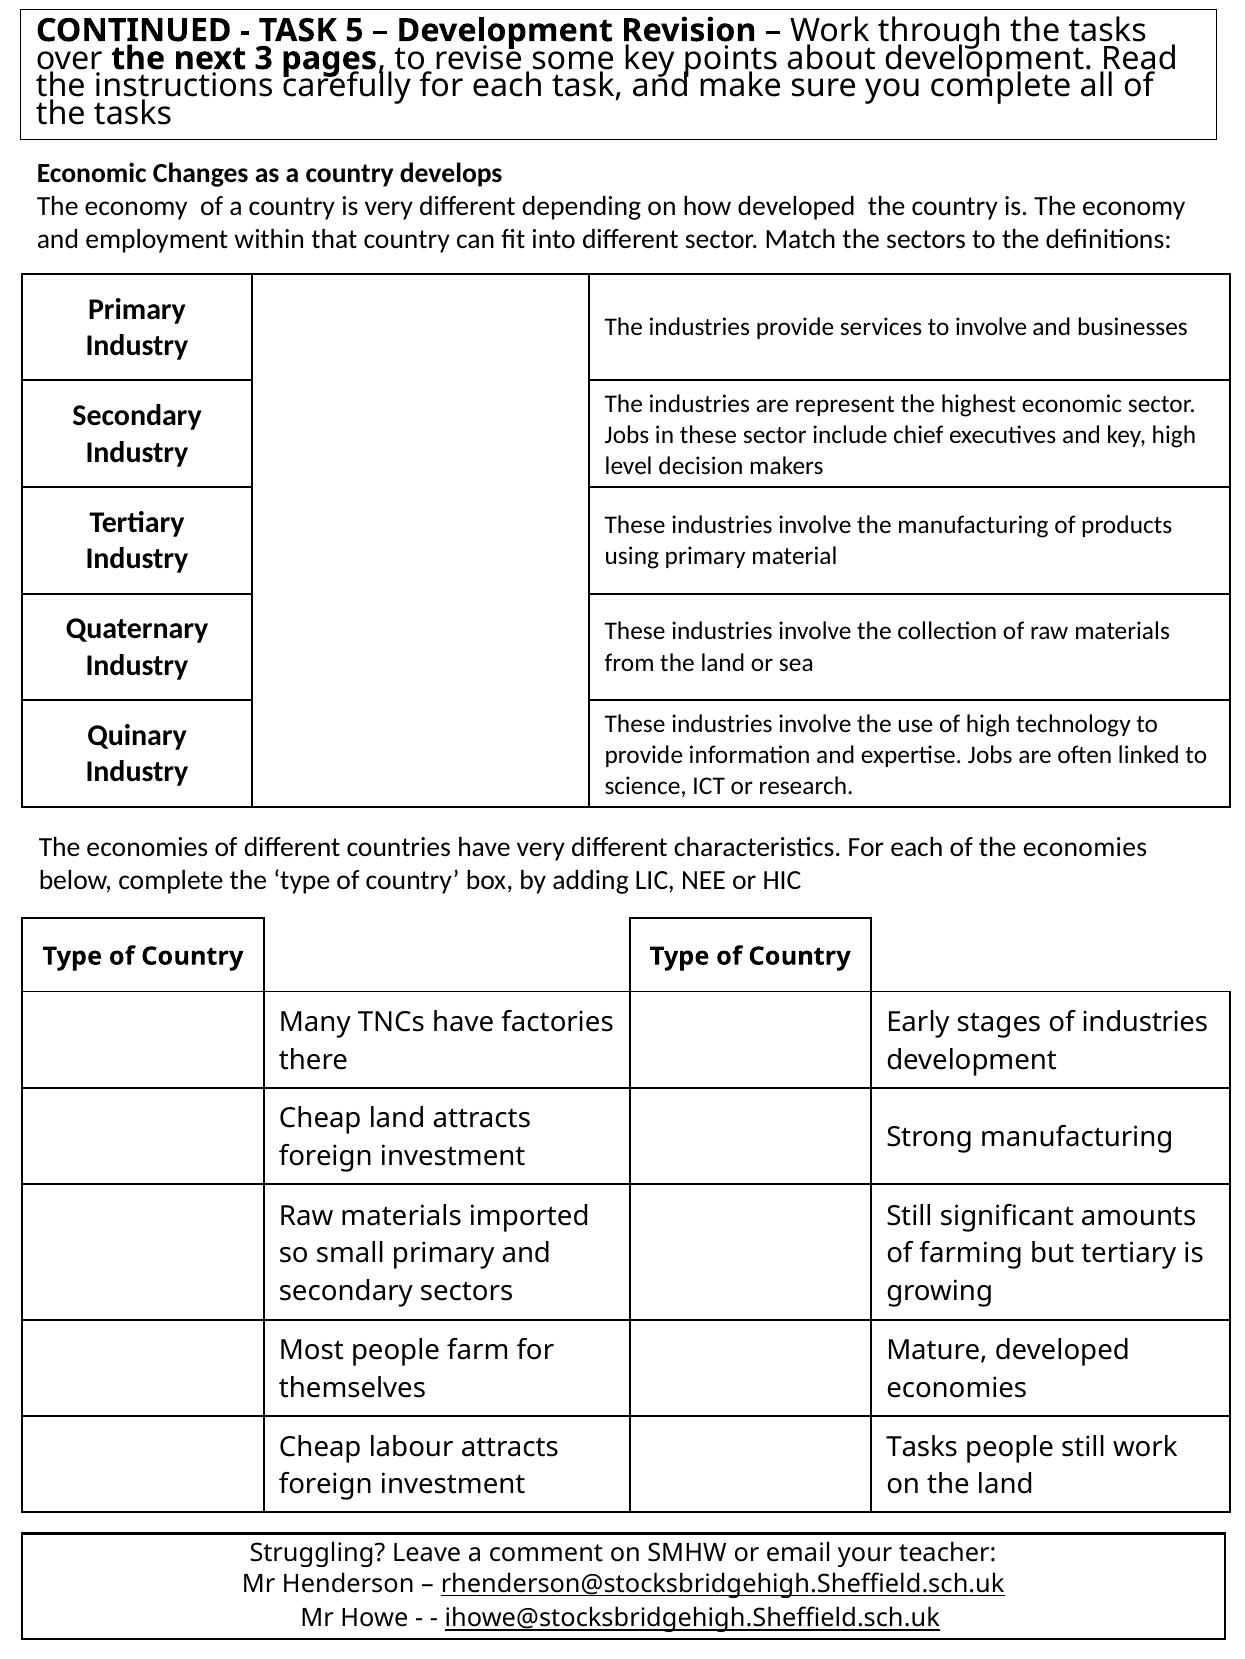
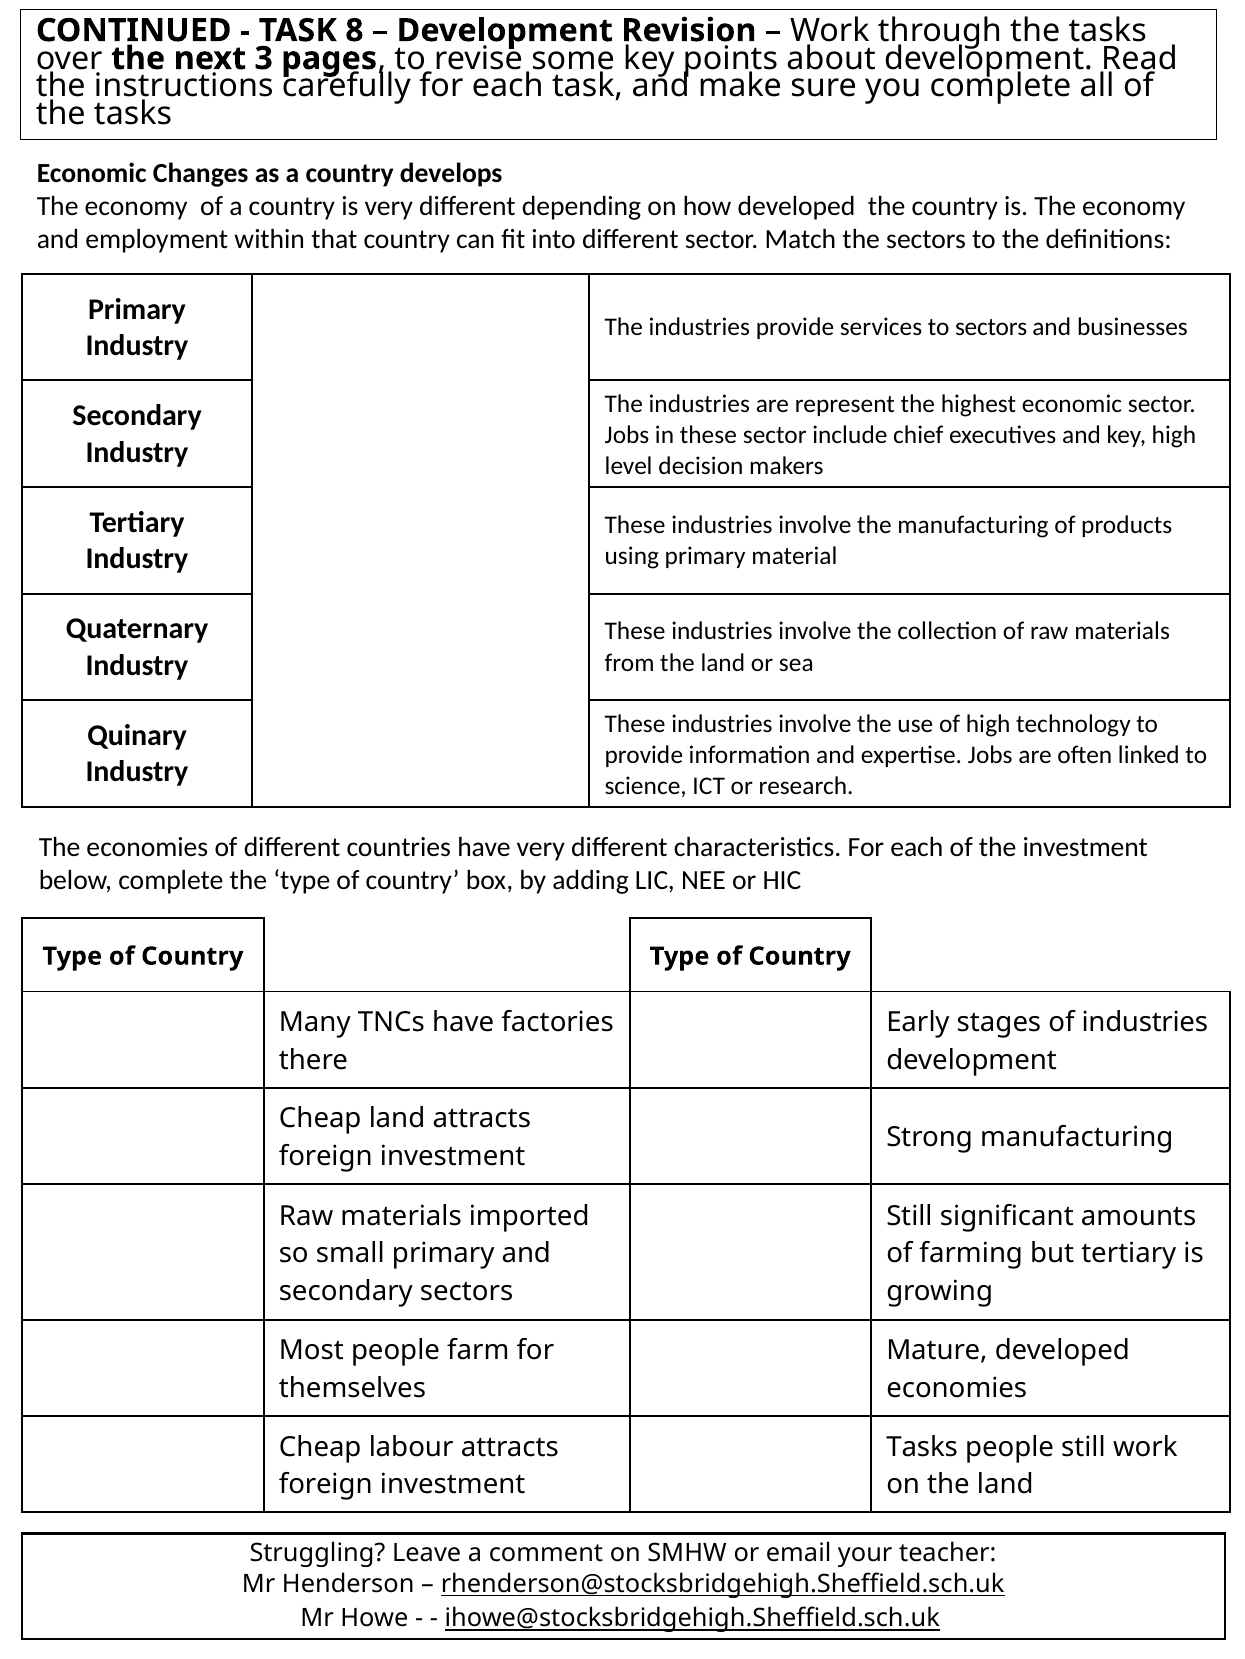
5: 5 -> 8
to involve: involve -> sectors
of the economies: economies -> investment
